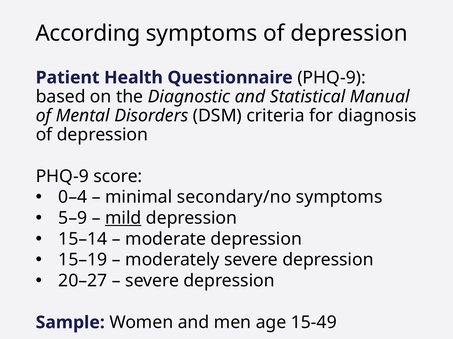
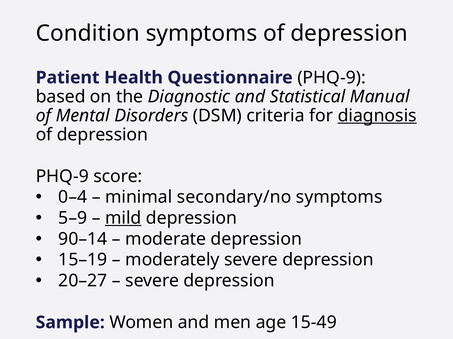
According: According -> Condition
diagnosis underline: none -> present
15–14: 15–14 -> 90–14
